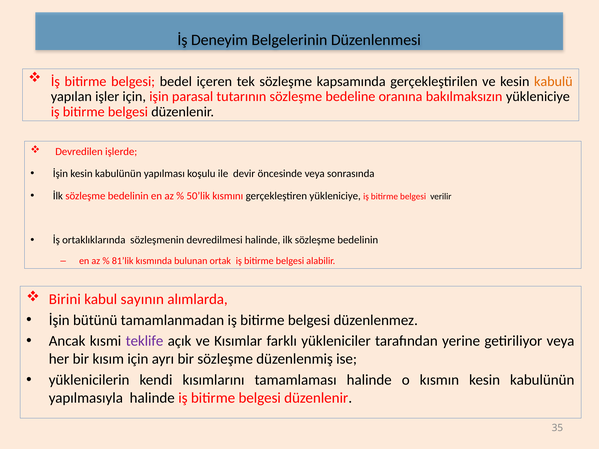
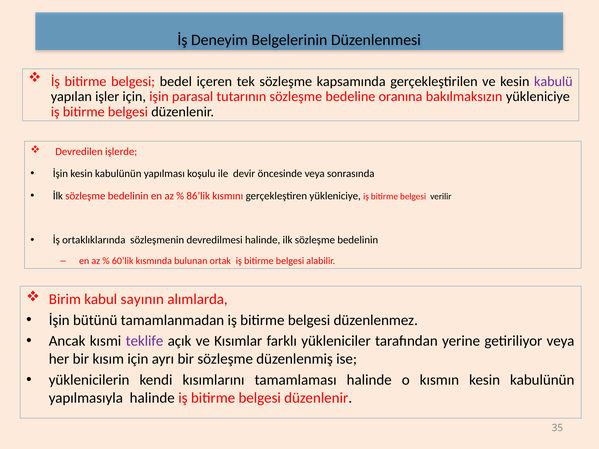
kabulü colour: orange -> purple
50’lik: 50’lik -> 86’lik
81’lik: 81’lik -> 60’lik
Birini: Birini -> Birim
